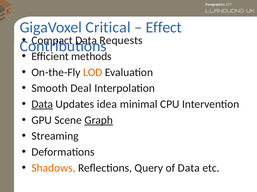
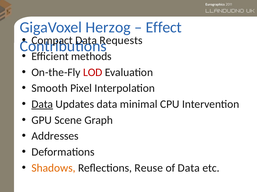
Critical: Critical -> Herzog
LOD colour: orange -> red
Deal: Deal -> Pixel
Updates idea: idea -> data
Graph underline: present -> none
Streaming: Streaming -> Addresses
Query: Query -> Reuse
